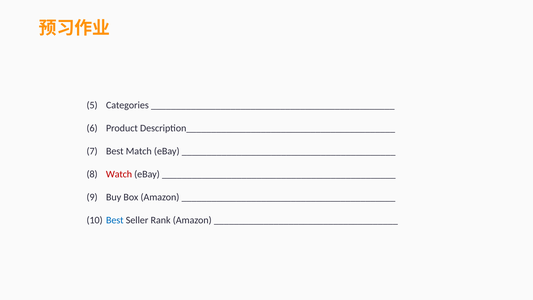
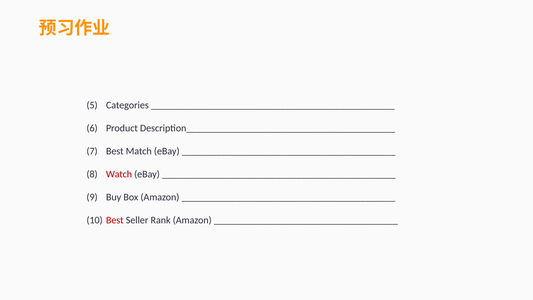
Best at (115, 220) colour: blue -> red
